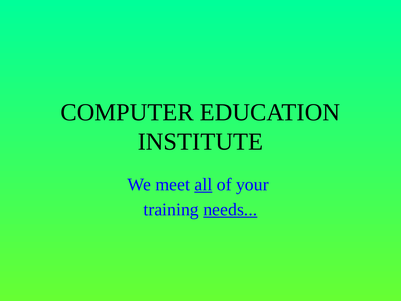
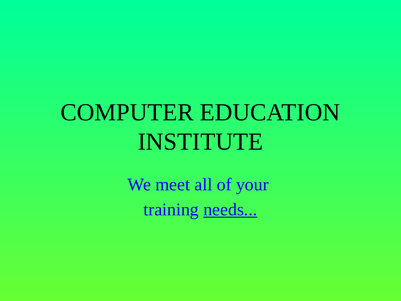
all underline: present -> none
